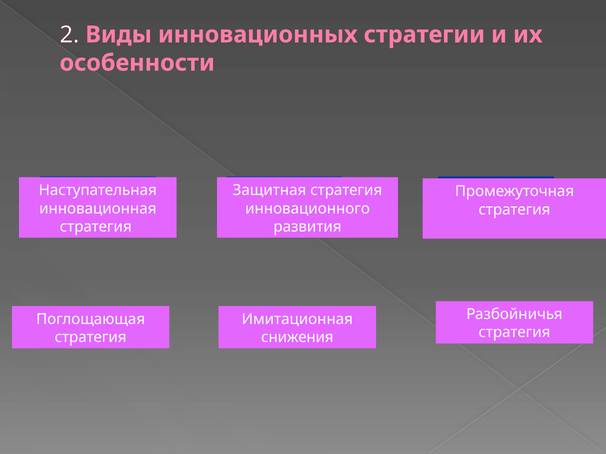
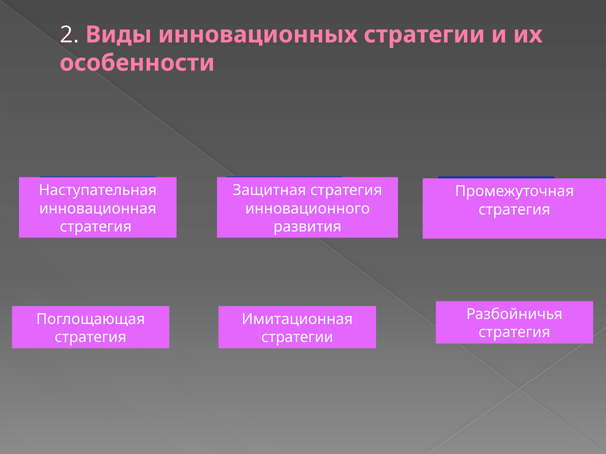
снижения at (297, 338): снижения -> стратегии
